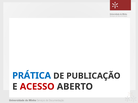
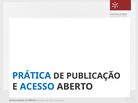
ACESSO colour: red -> blue
